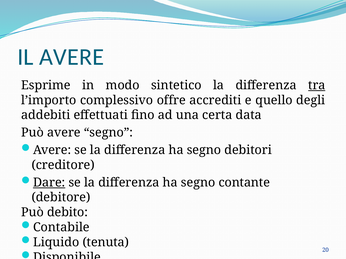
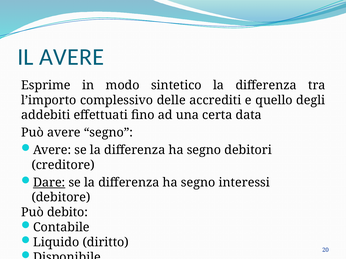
tra underline: present -> none
offre: offre -> delle
contante: contante -> interessi
tenuta: tenuta -> diritto
